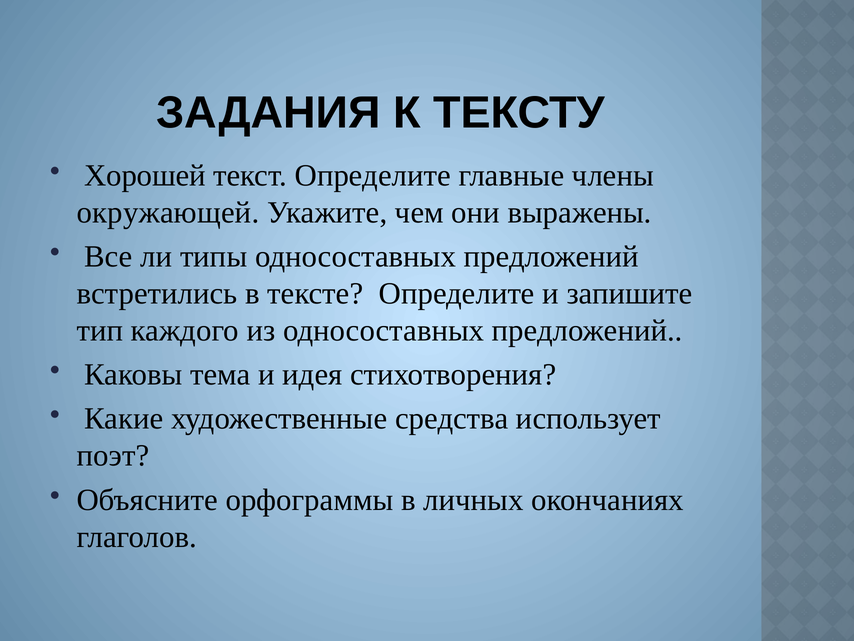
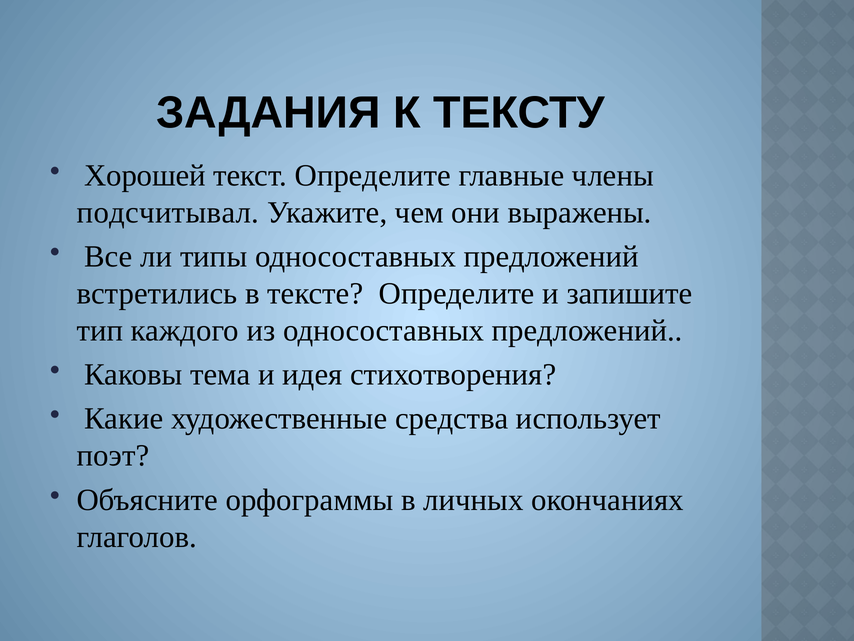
окружающей: окружающей -> подсчитывал
